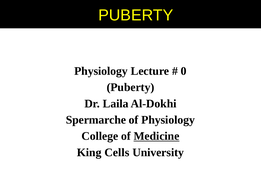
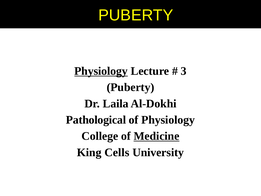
Physiology at (101, 71) underline: none -> present
0: 0 -> 3
Spermarche: Spermarche -> Pathological
